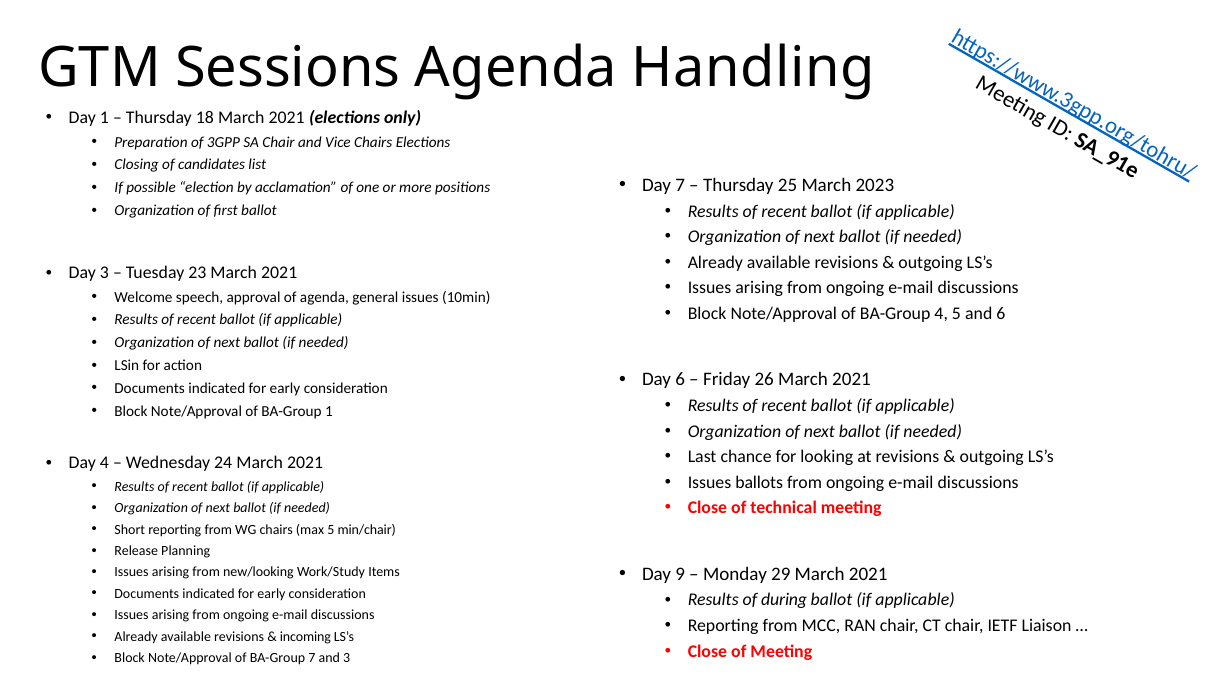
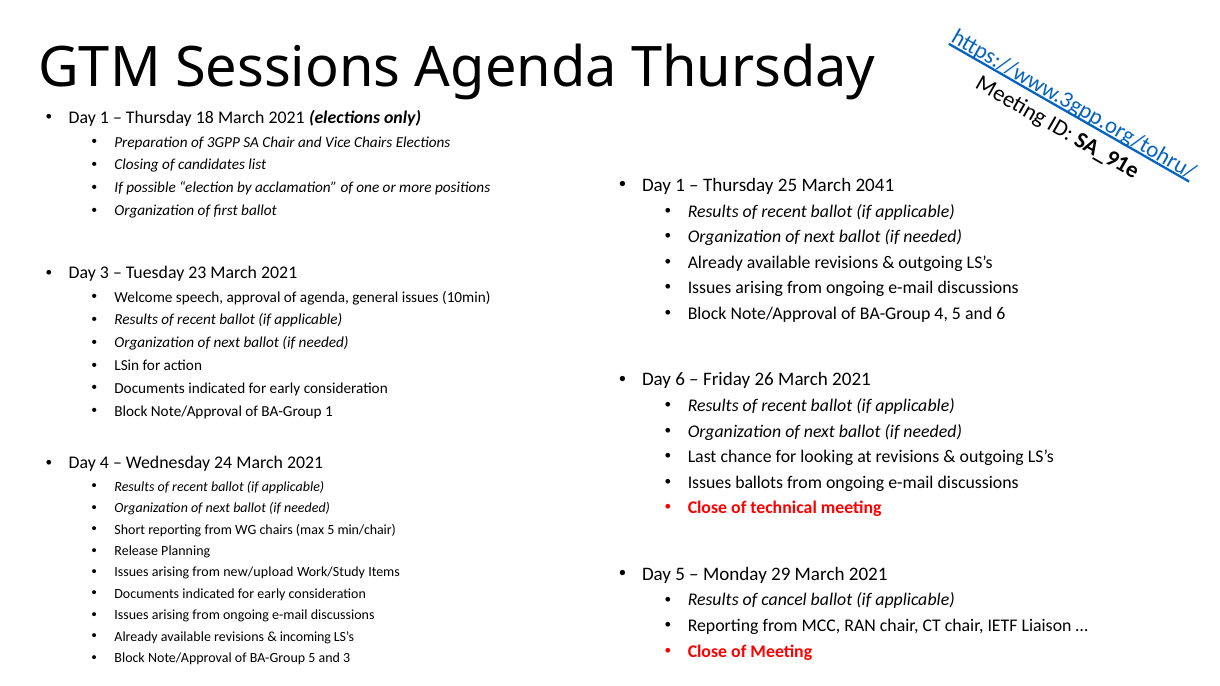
Agenda Handling: Handling -> Thursday
7 at (680, 185): 7 -> 1
2023: 2023 -> 2041
Day 9: 9 -> 5
new/looking: new/looking -> new/upload
during: during -> cancel
BA-Group 7: 7 -> 5
